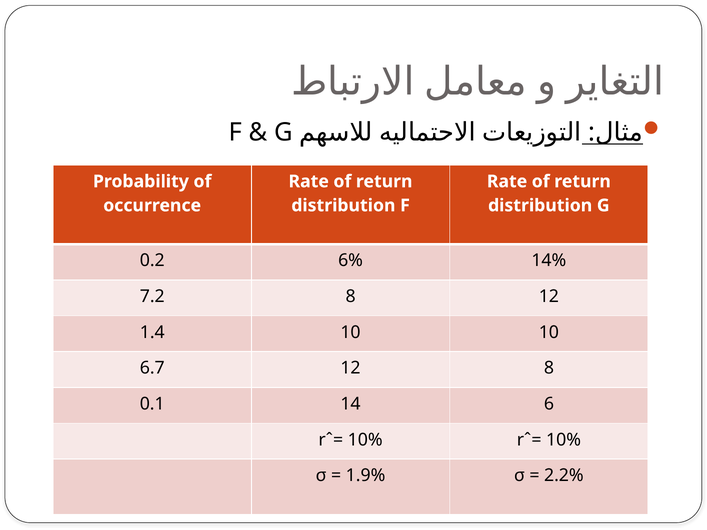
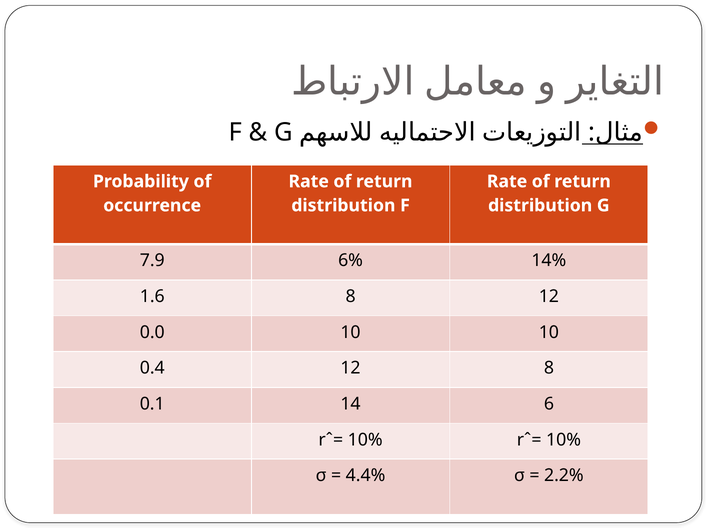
0.2: 0.2 -> 7.9
7.2: 7.2 -> 1.6
1.4: 1.4 -> 0.0
6.7: 6.7 -> 0.4
1.9%: 1.9% -> 4.4%
